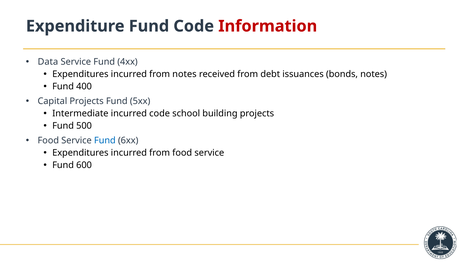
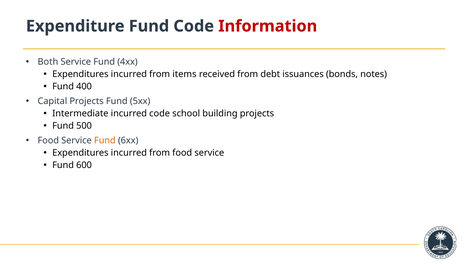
Data: Data -> Both
from notes: notes -> items
Fund at (105, 140) colour: blue -> orange
